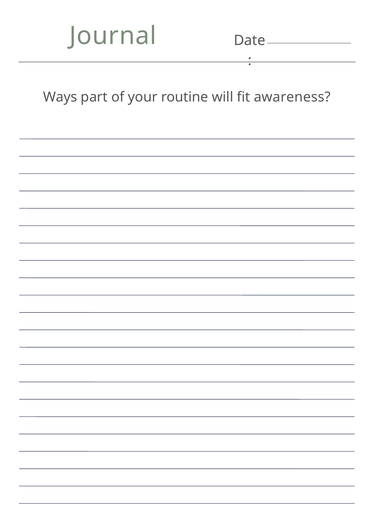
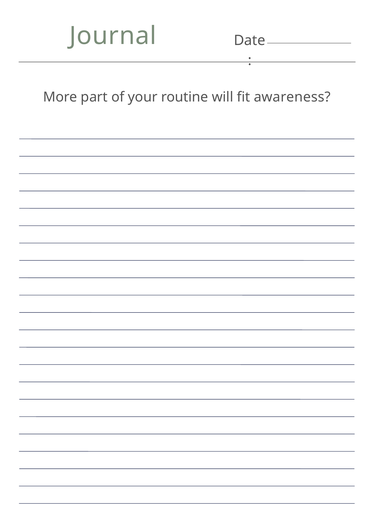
Ways: Ways -> More
